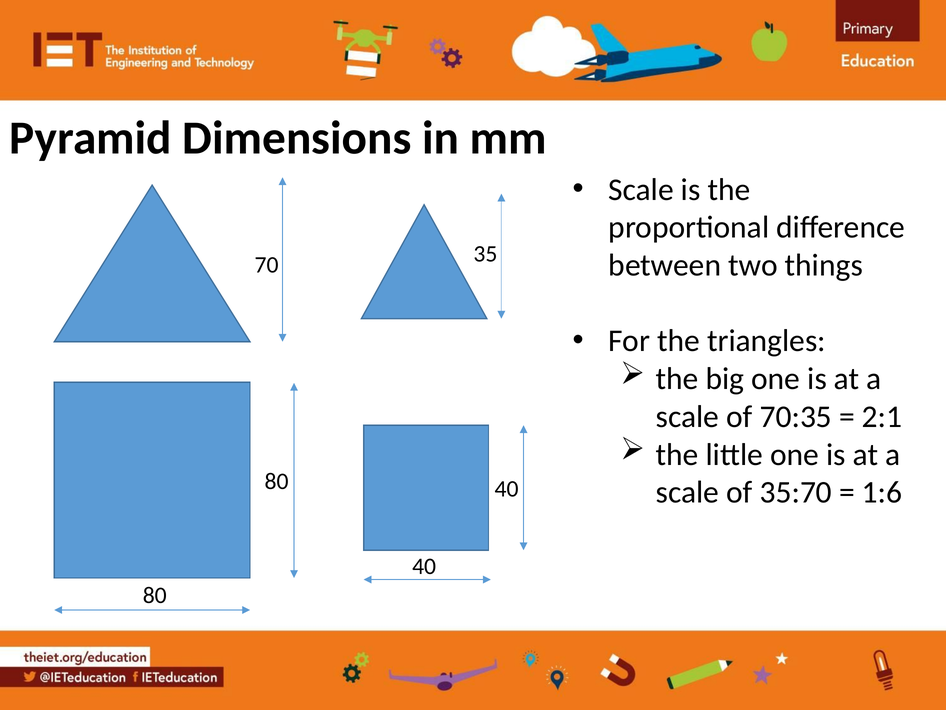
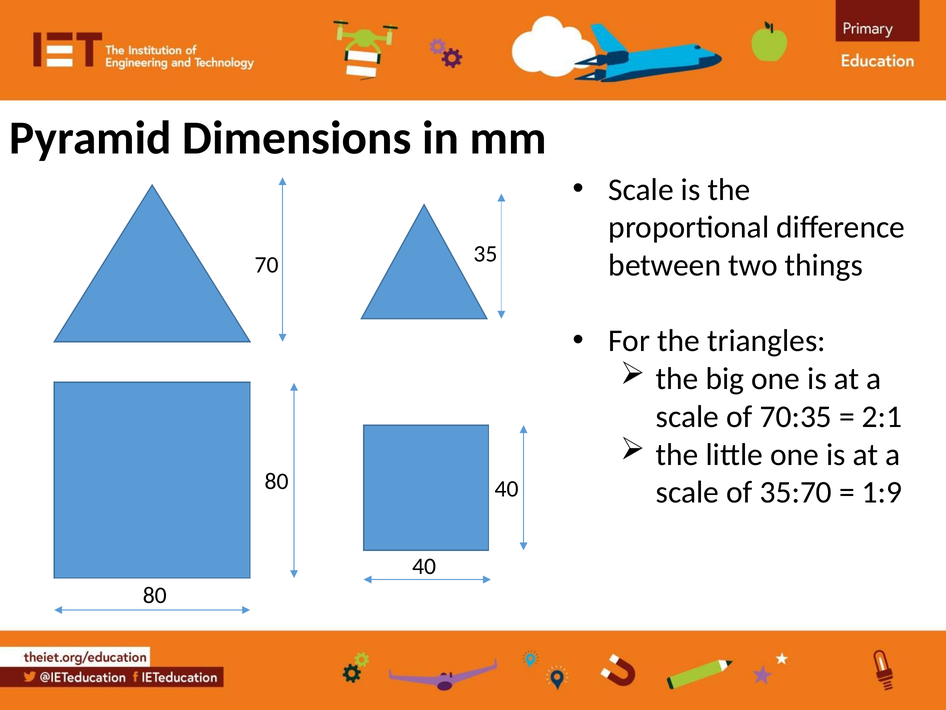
1:6: 1:6 -> 1:9
